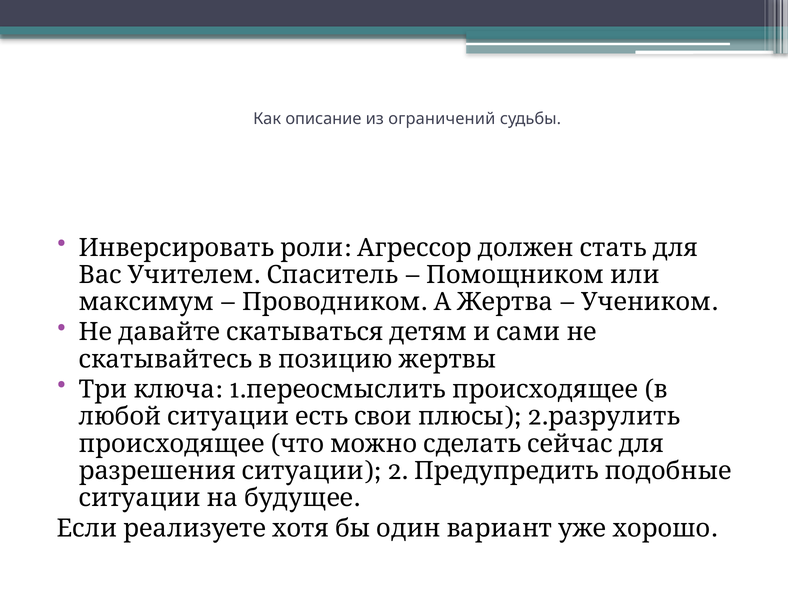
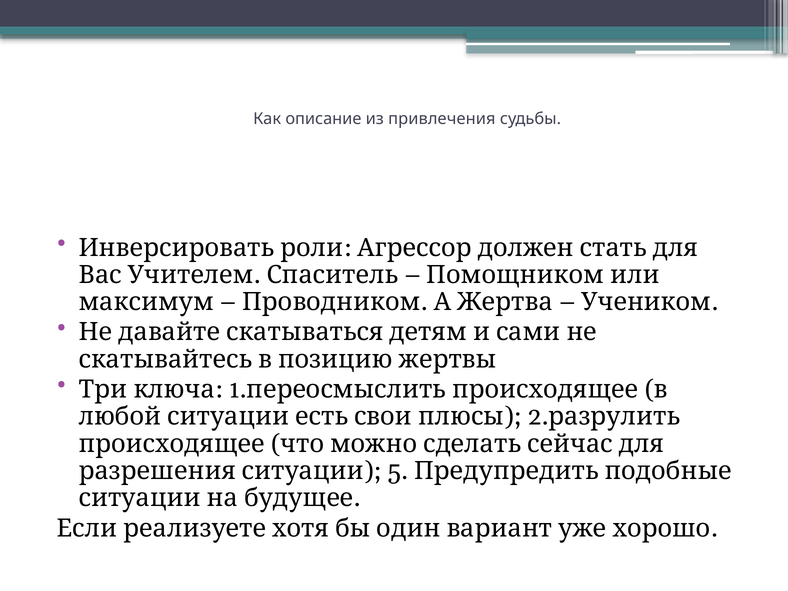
ограничений: ограничений -> привлечения
2 at (398, 471): 2 -> 5
